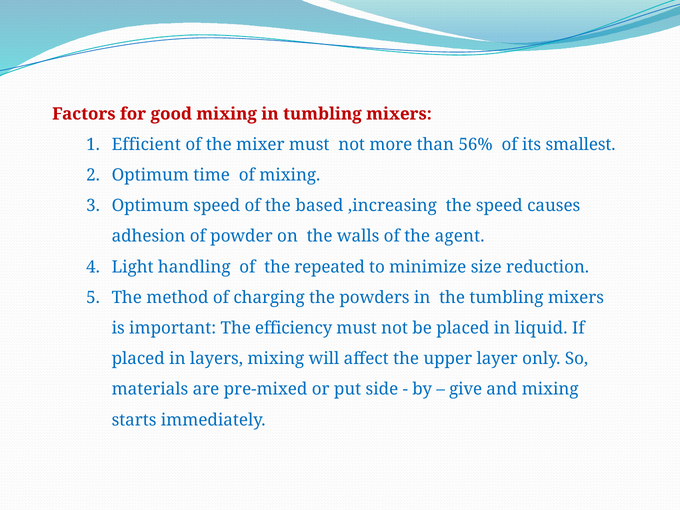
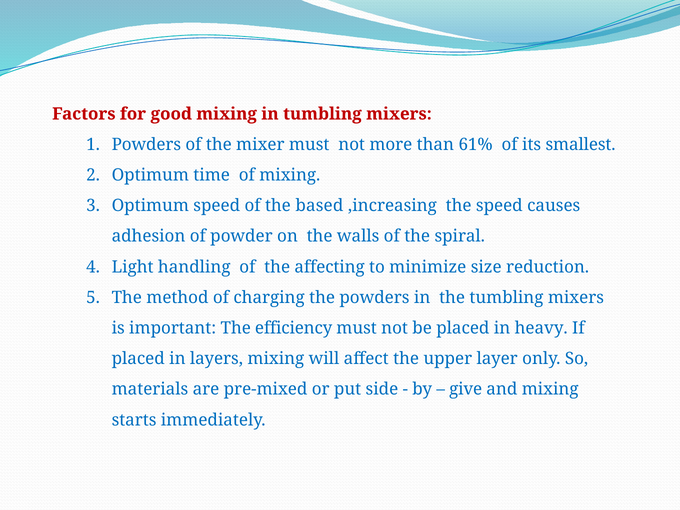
Efficient at (146, 144): Efficient -> Powders
56%: 56% -> 61%
agent: agent -> spiral
repeated: repeated -> affecting
liquid: liquid -> heavy
